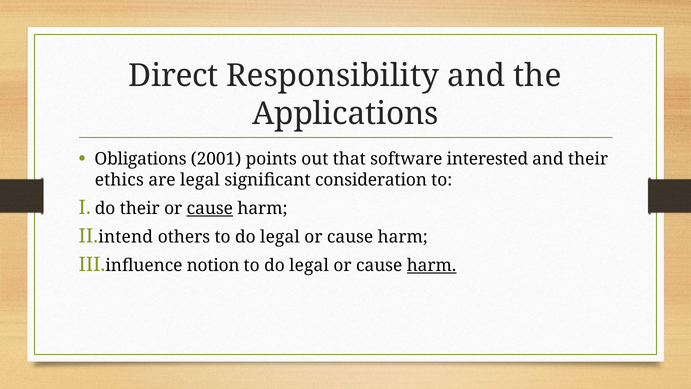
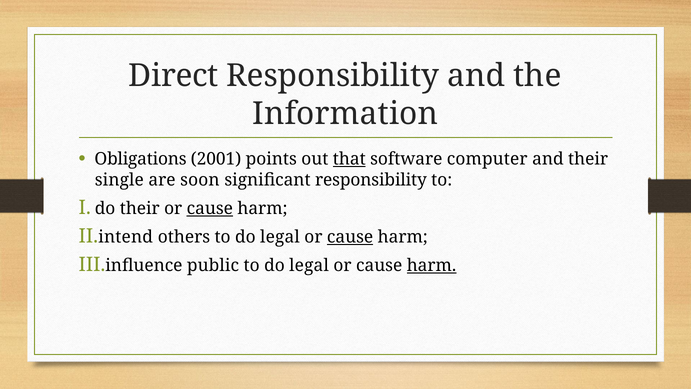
Applications: Applications -> Information
that underline: none -> present
interested: interested -> computer
ethics: ethics -> single
are legal: legal -> soon
significant consideration: consideration -> responsibility
cause at (350, 237) underline: none -> present
notion: notion -> public
